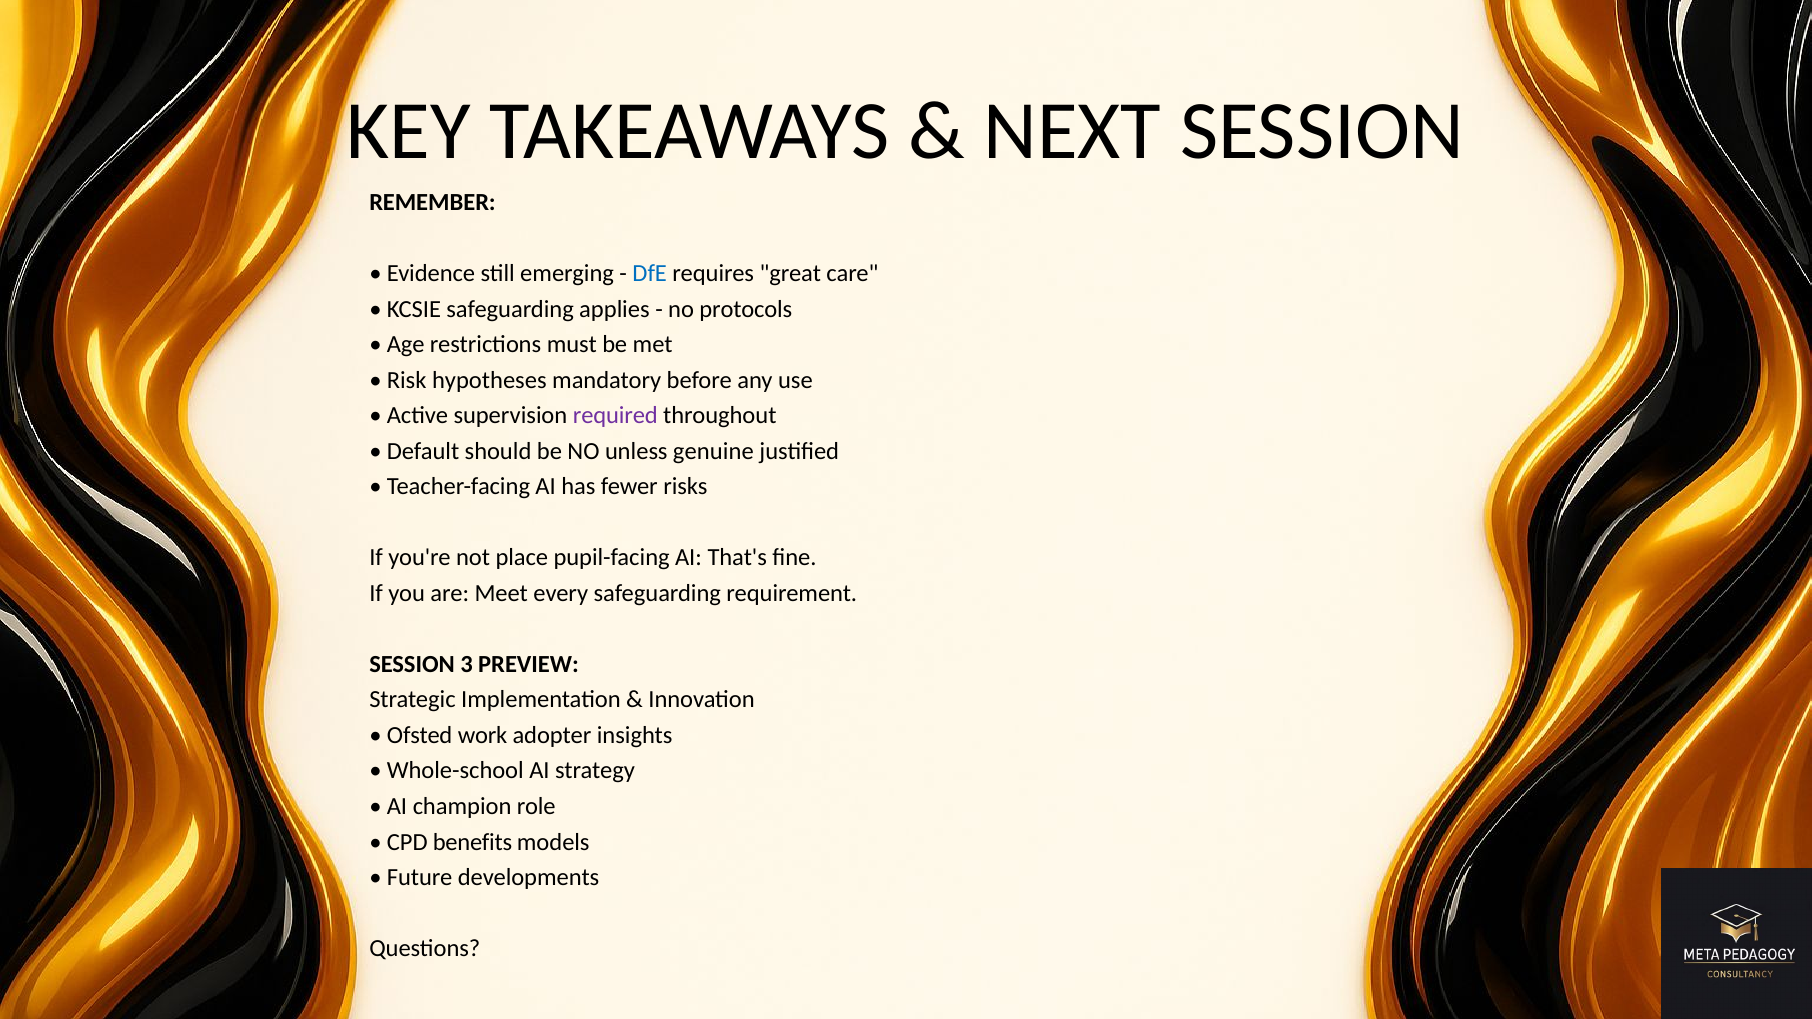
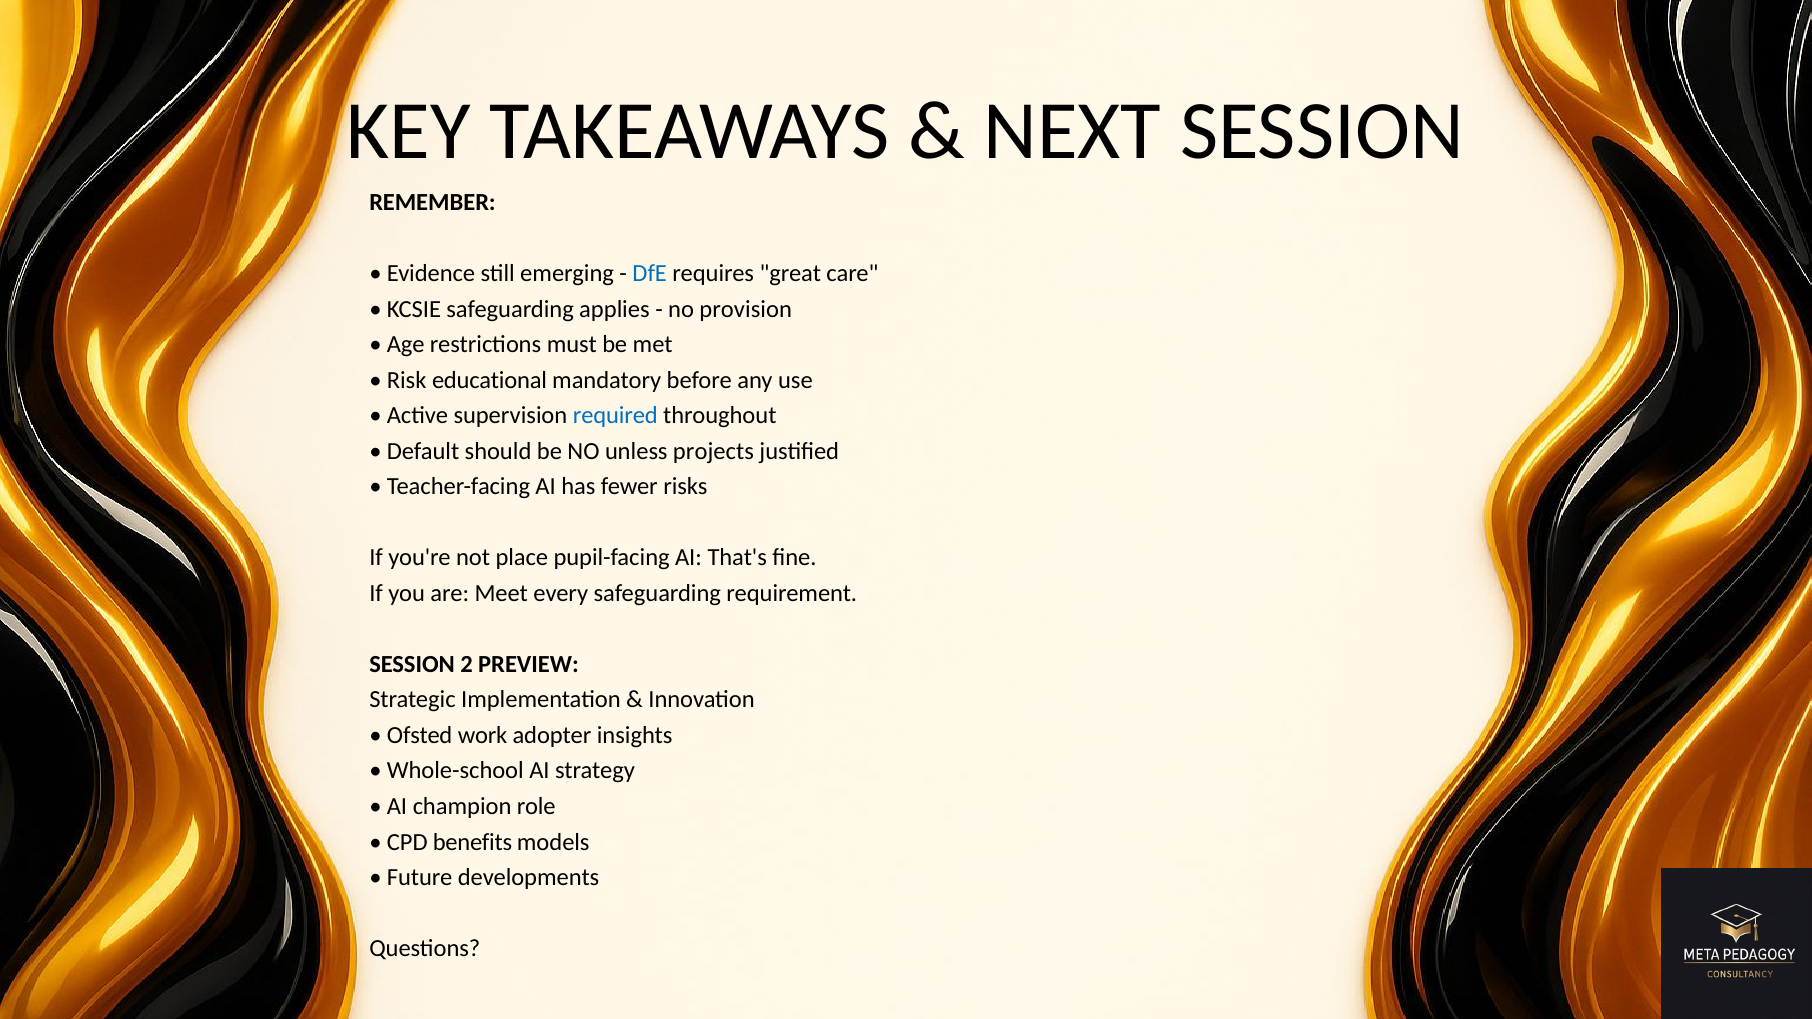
protocols: protocols -> provision
hypotheses: hypotheses -> educational
required colour: purple -> blue
genuine: genuine -> projects
3: 3 -> 2
